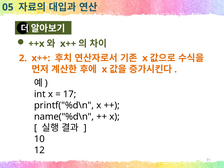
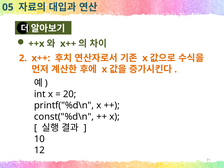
17: 17 -> 20
name("%d\n: name("%d\n -> const("%d\n
